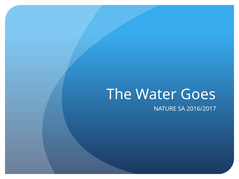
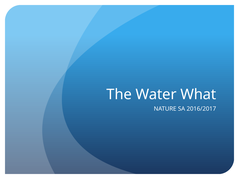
Goes: Goes -> What
